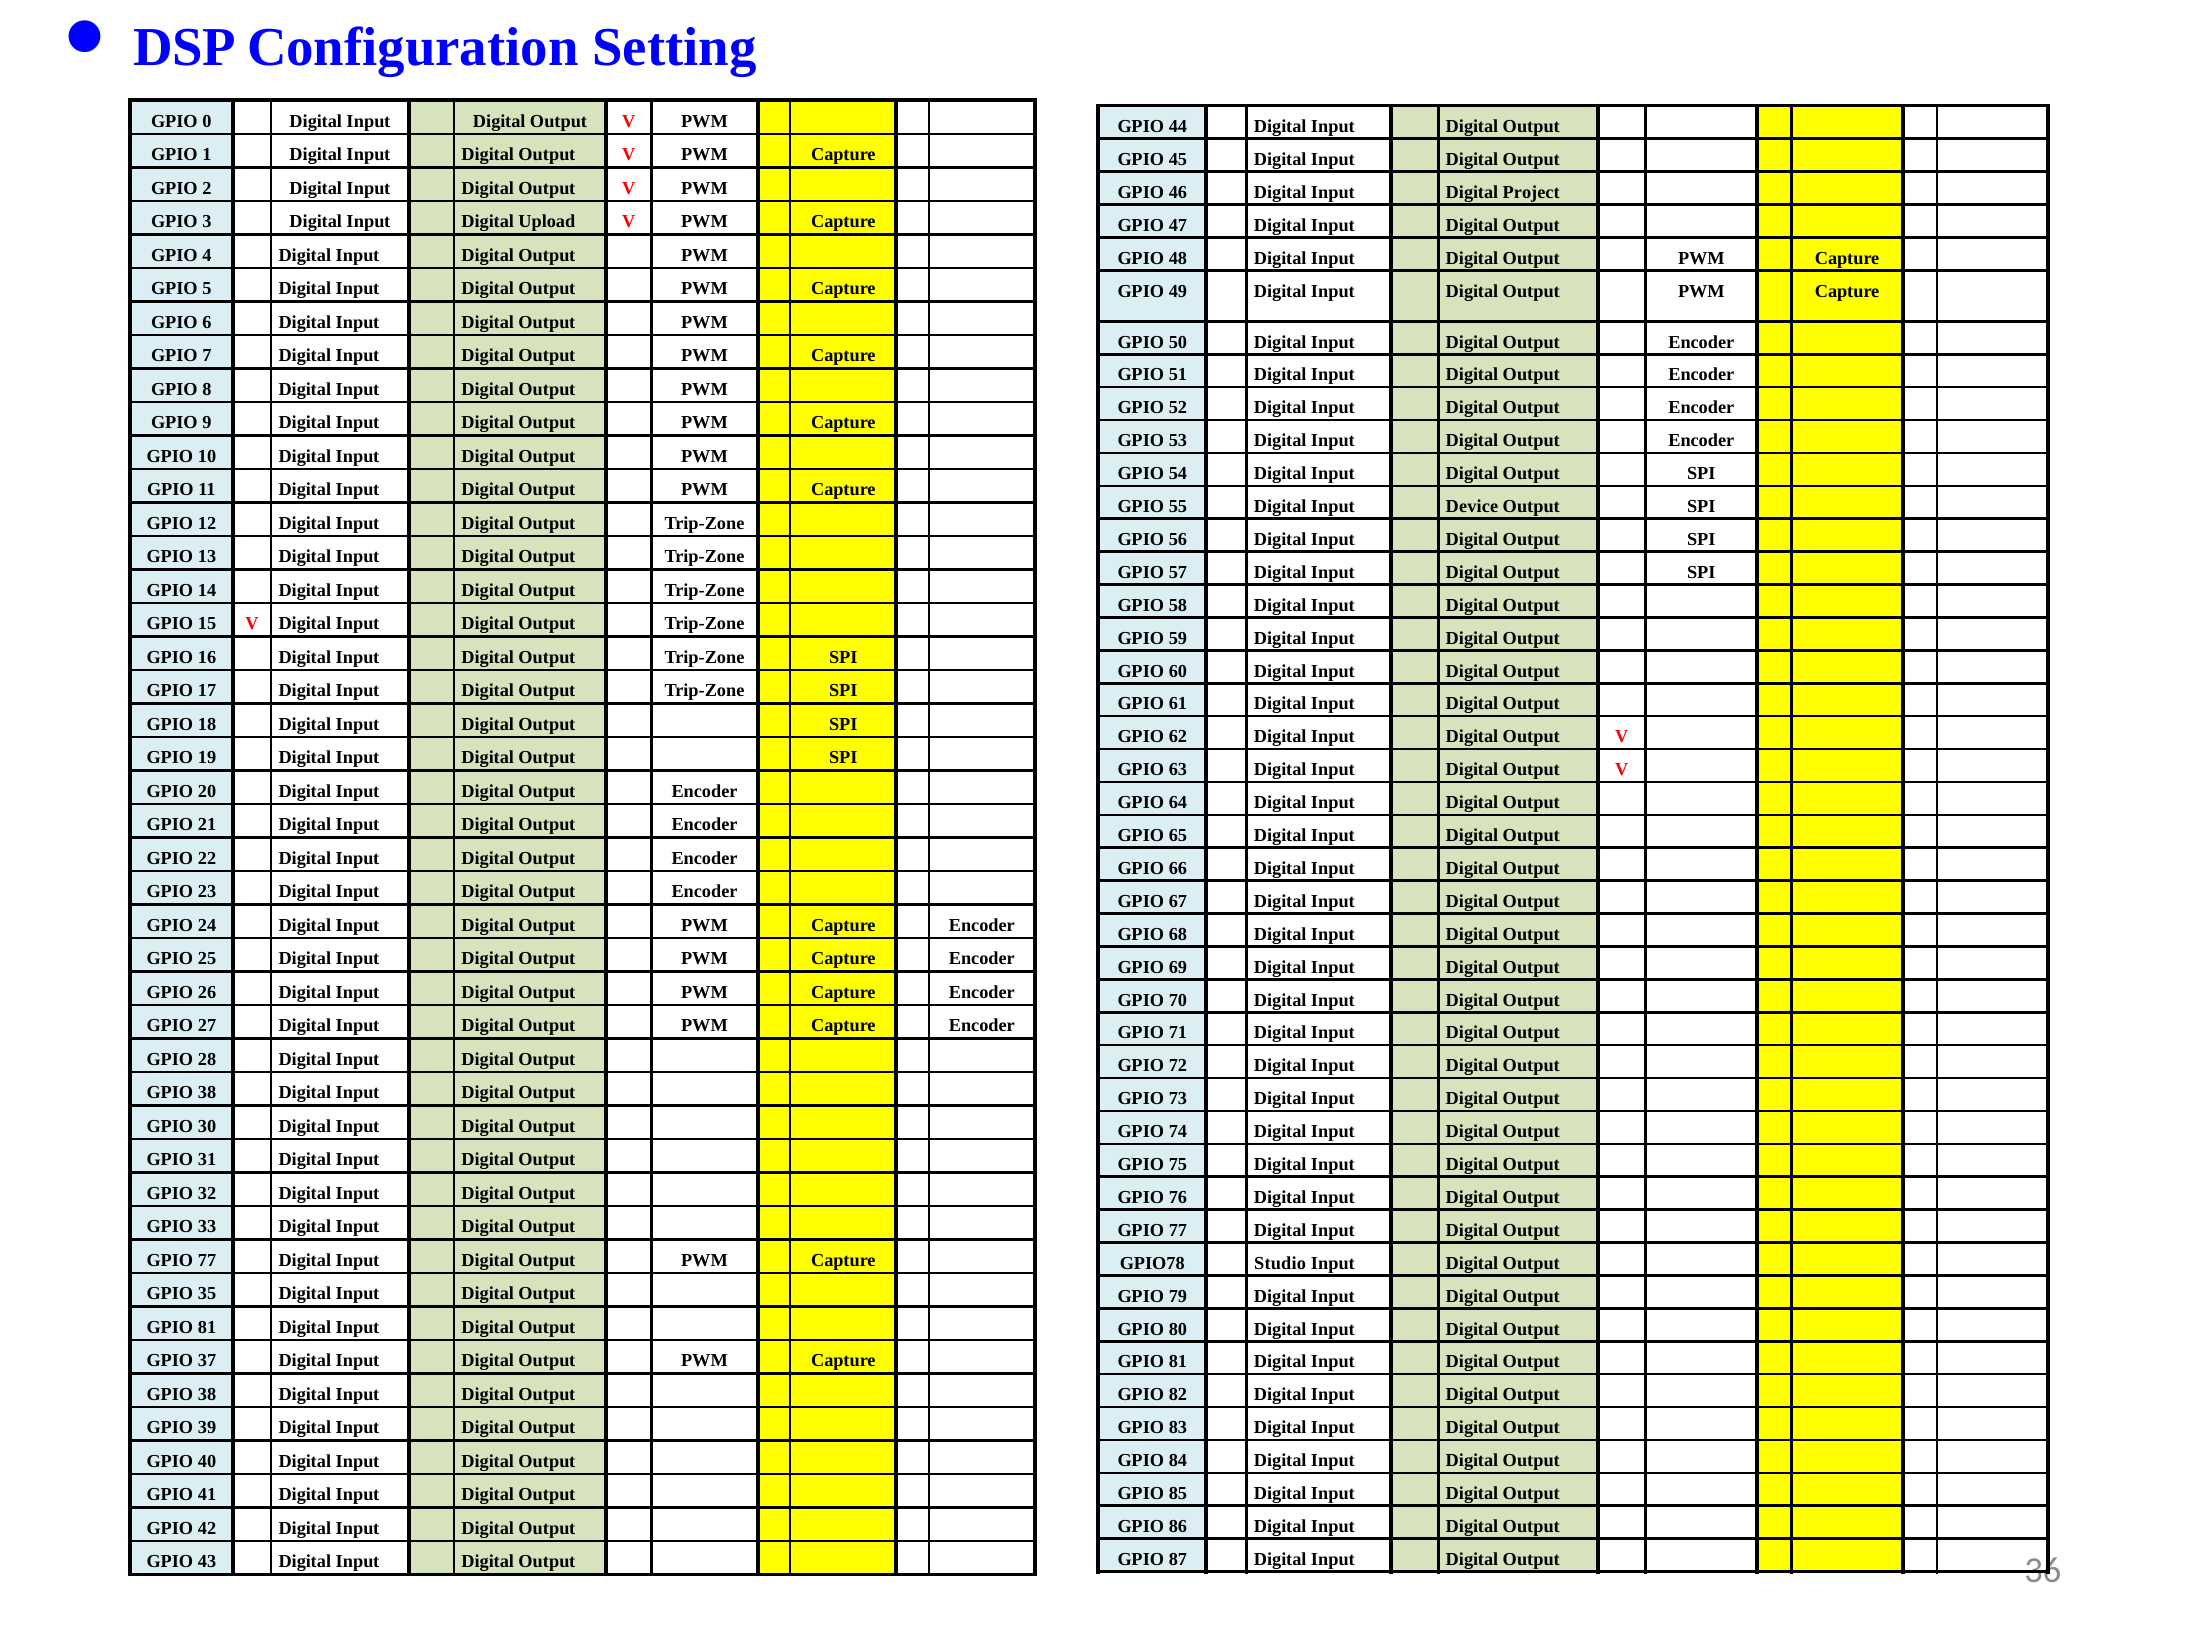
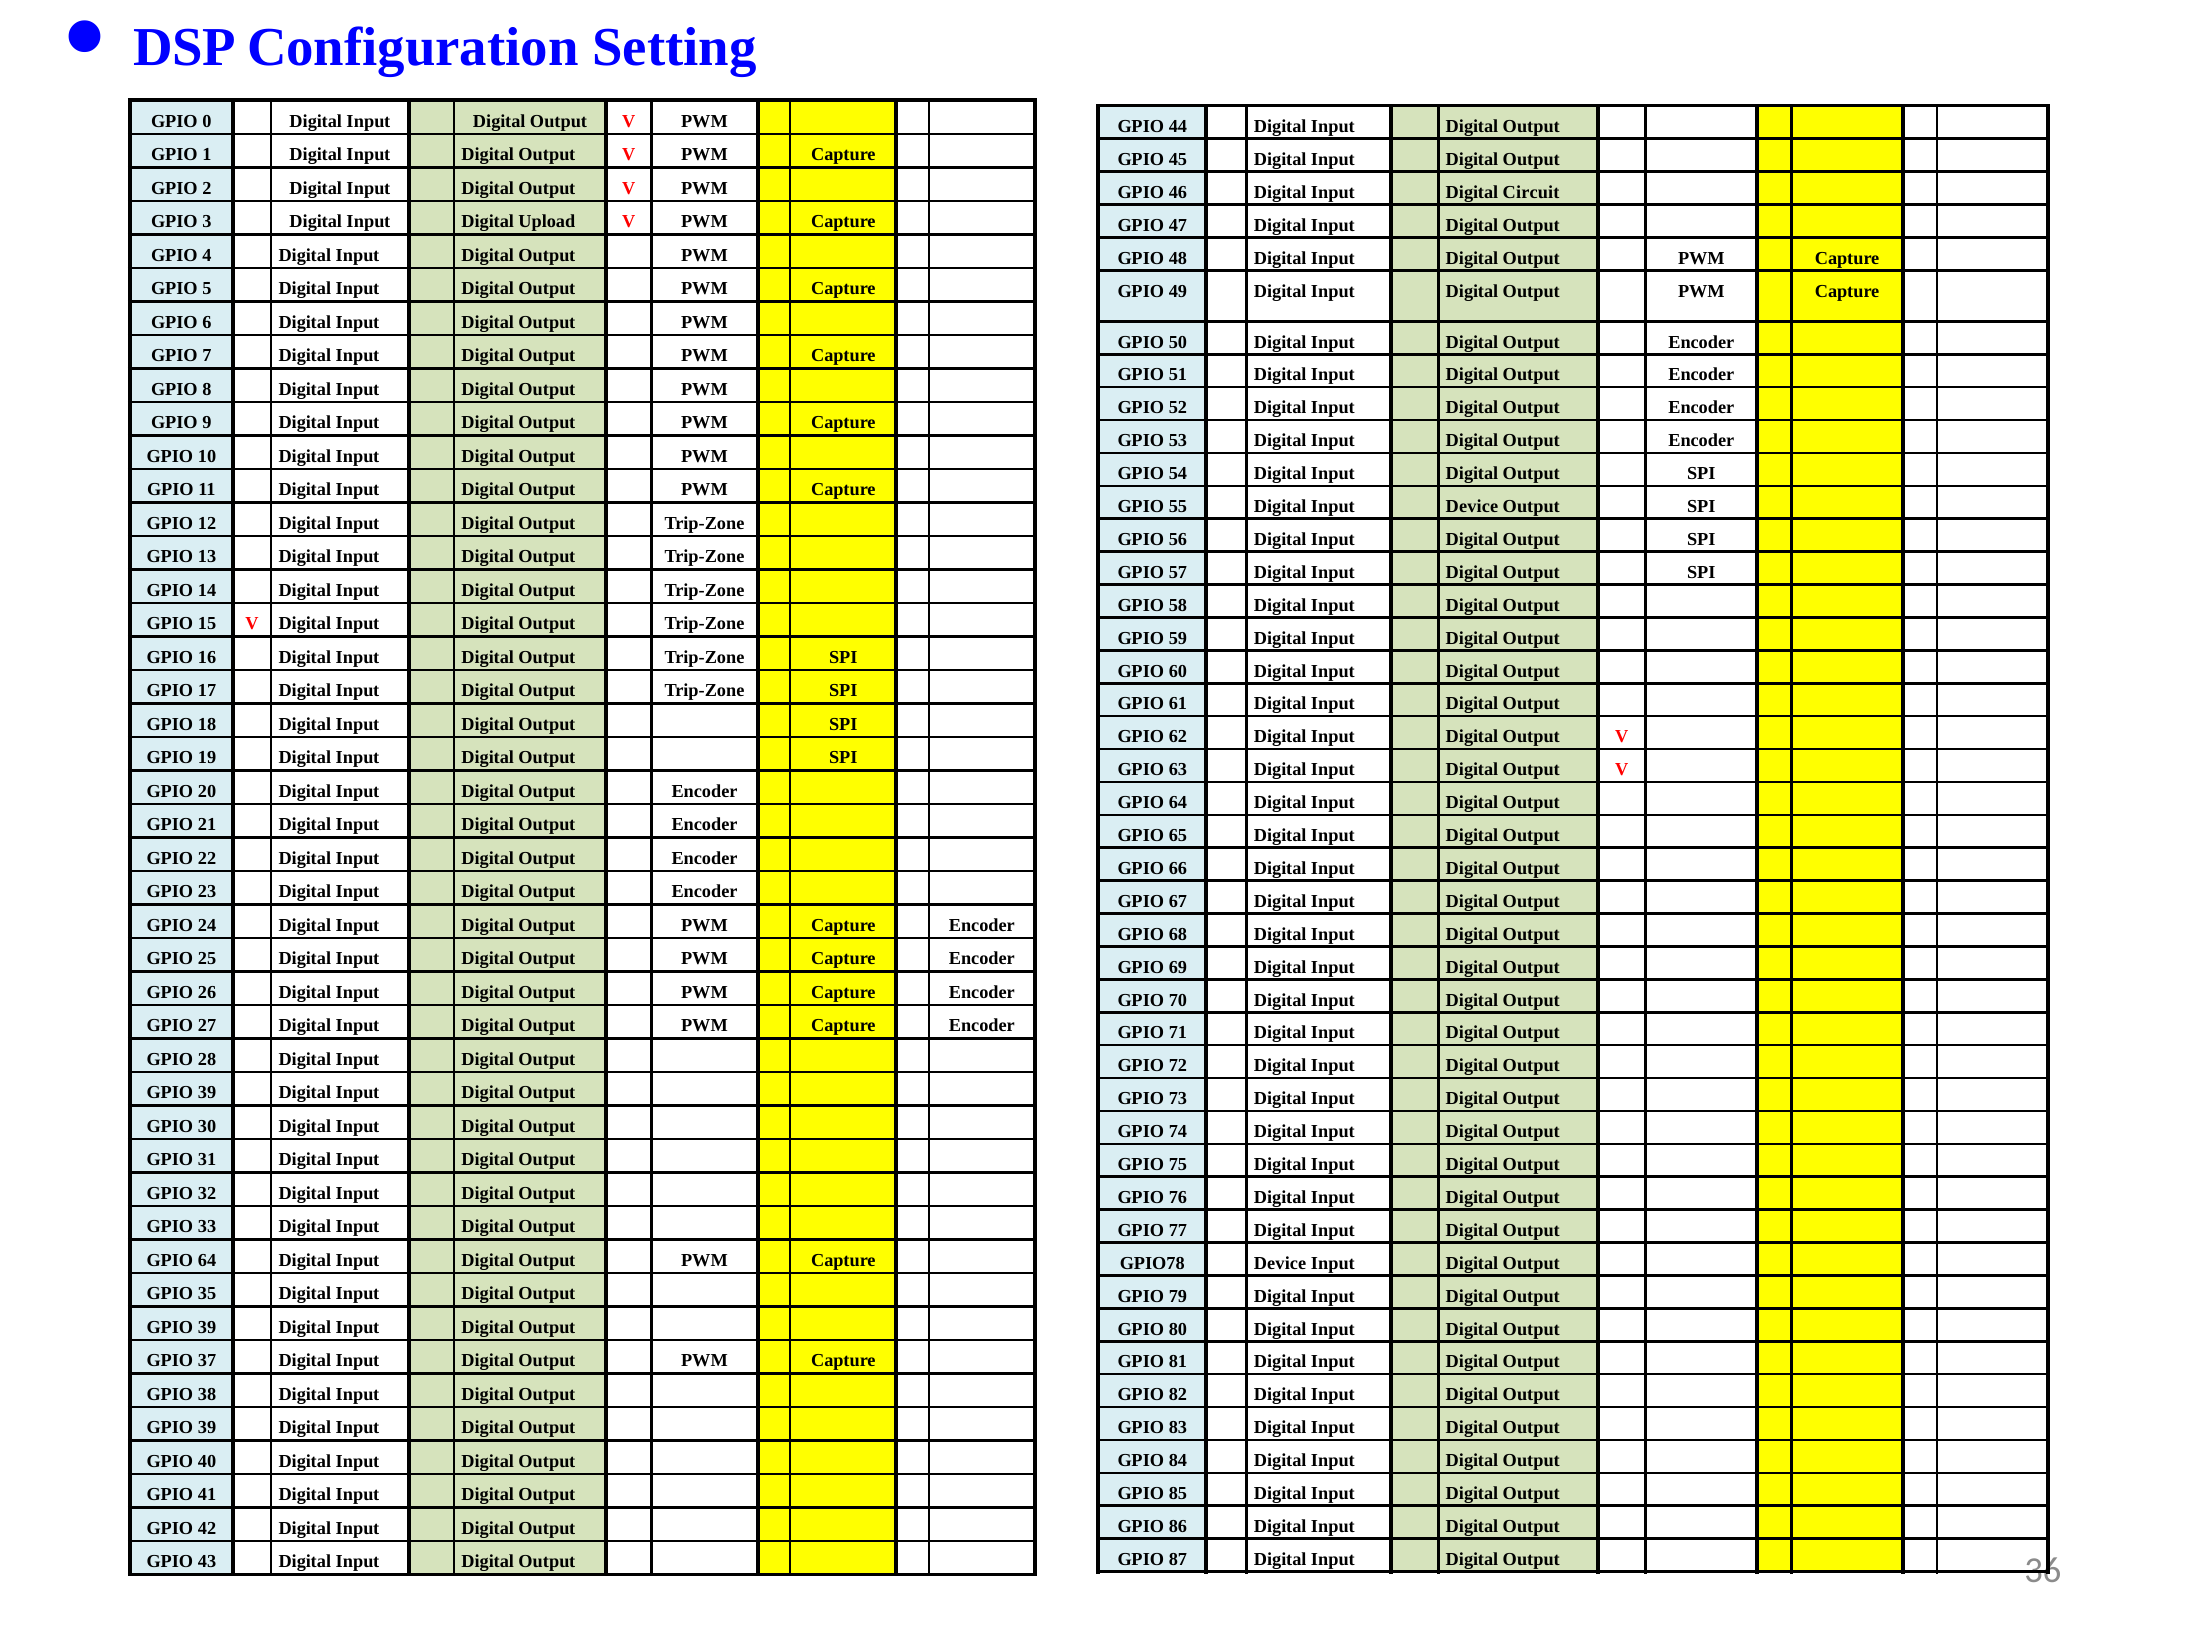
Project: Project -> Circuit
38 at (207, 1093): 38 -> 39
77 at (207, 1260): 77 -> 64
GPIO78 Studio: Studio -> Device
81 at (207, 1327): 81 -> 39
